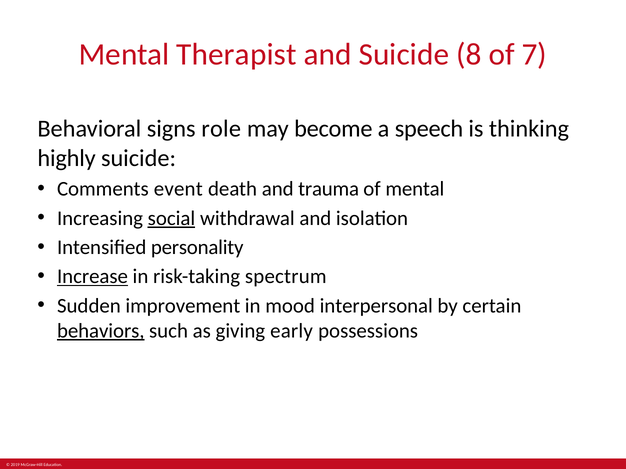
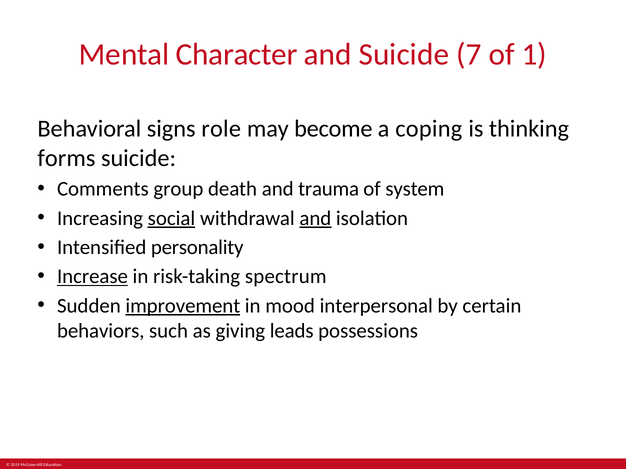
Therapist: Therapist -> Character
8: 8 -> 7
7: 7 -> 1
speech: speech -> coping
highly: highly -> forms
event: event -> group
of mental: mental -> system
and at (315, 218) underline: none -> present
improvement underline: none -> present
behaviors underline: present -> none
early: early -> leads
